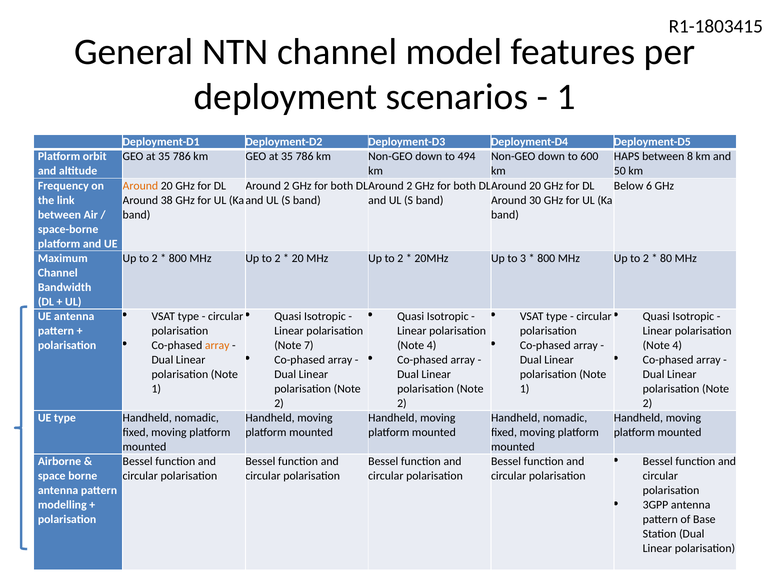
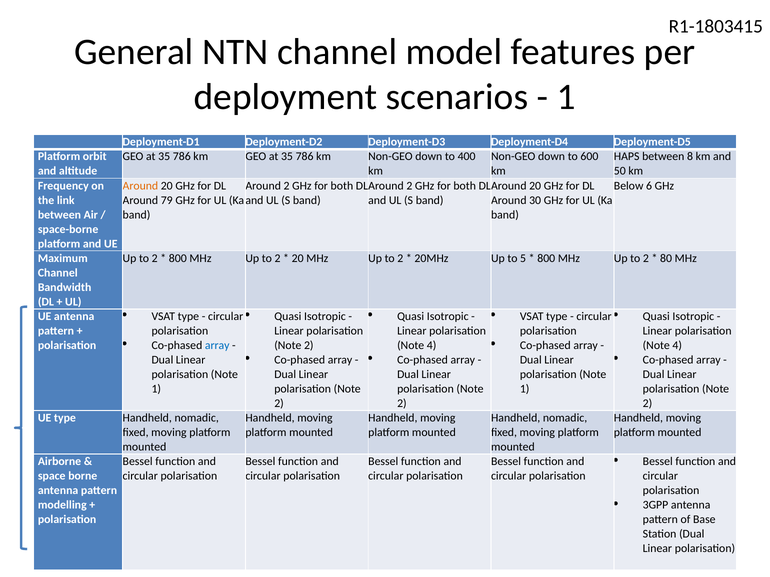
494: 494 -> 400
38: 38 -> 79
3: 3 -> 5
array at (217, 346) colour: orange -> blue
7 at (309, 346): 7 -> 2
